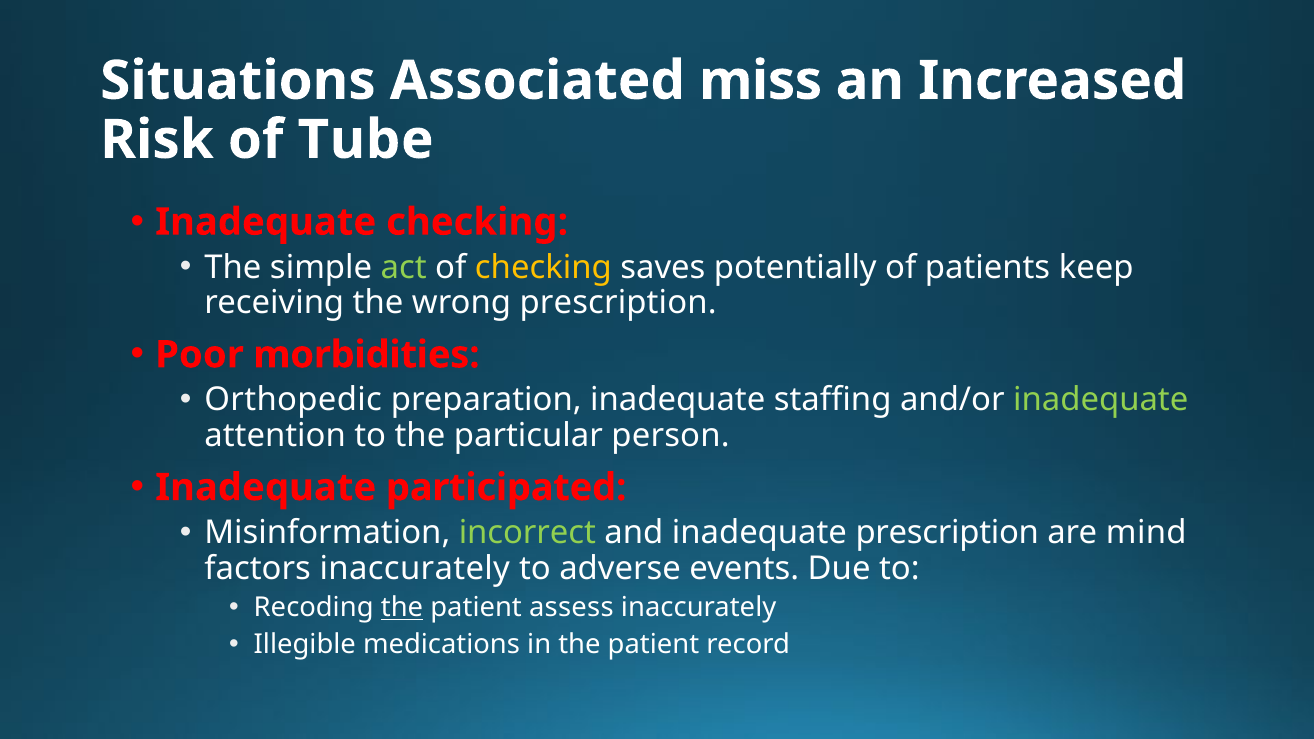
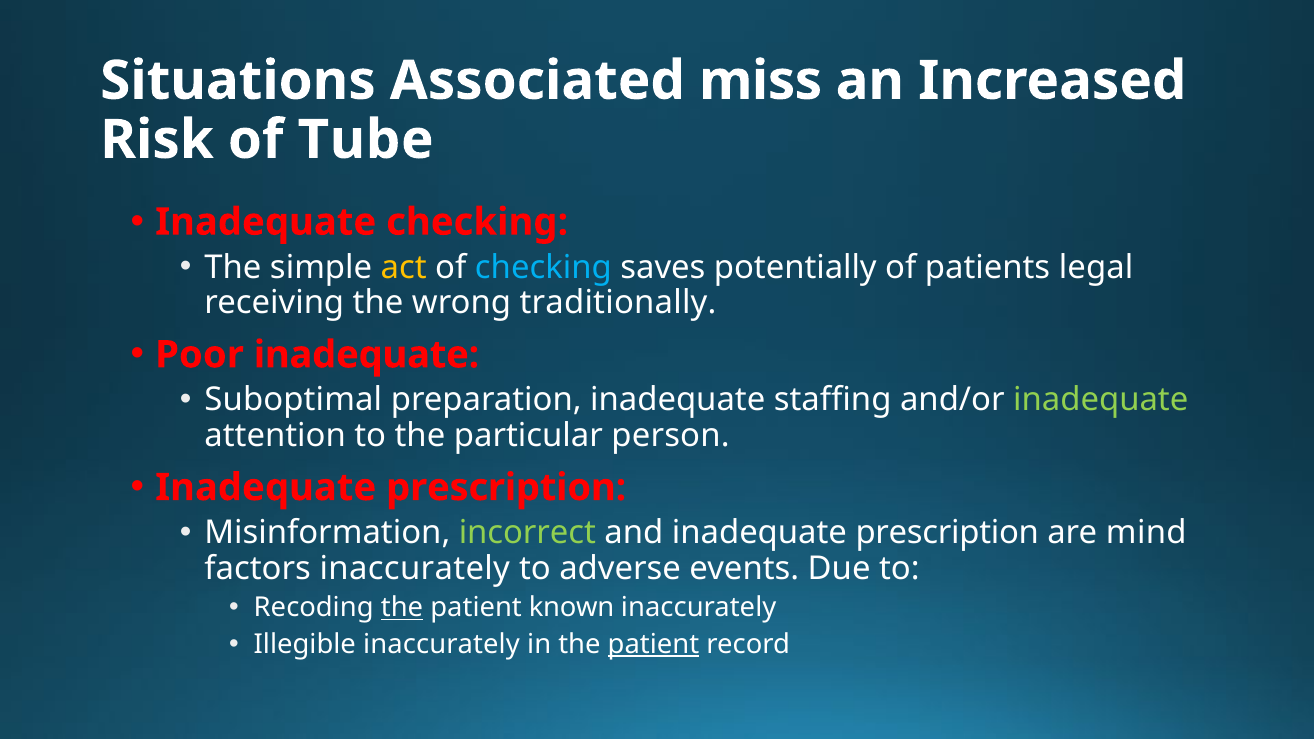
act colour: light green -> yellow
checking at (543, 267) colour: yellow -> light blue
keep: keep -> legal
wrong prescription: prescription -> traditionally
Poor morbidities: morbidities -> inadequate
Orthopedic: Orthopedic -> Suboptimal
participated at (506, 488): participated -> prescription
assess: assess -> known
Illegible medications: medications -> inaccurately
patient at (653, 644) underline: none -> present
